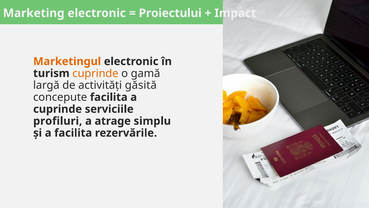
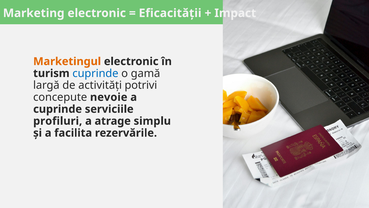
Proiectului: Proiectului -> Eficacității
cuprinde at (95, 73) colour: orange -> blue
găsită: găsită -> potrivi
concepute facilita: facilita -> nevoie
